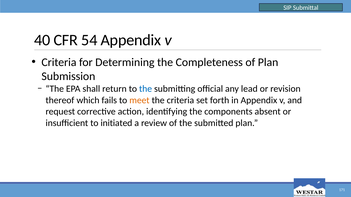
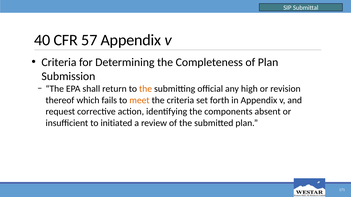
54: 54 -> 57
the at (146, 89) colour: blue -> orange
lead: lead -> high
